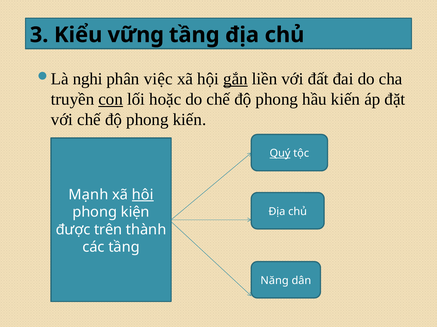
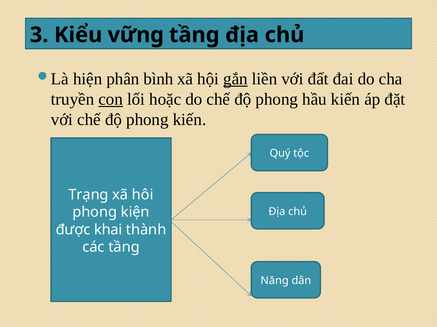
nghi: nghi -> hiện
việc: việc -> bình
Quý underline: present -> none
Mạnh: Mạnh -> Trạng
hôi underline: present -> none
trên: trên -> khai
